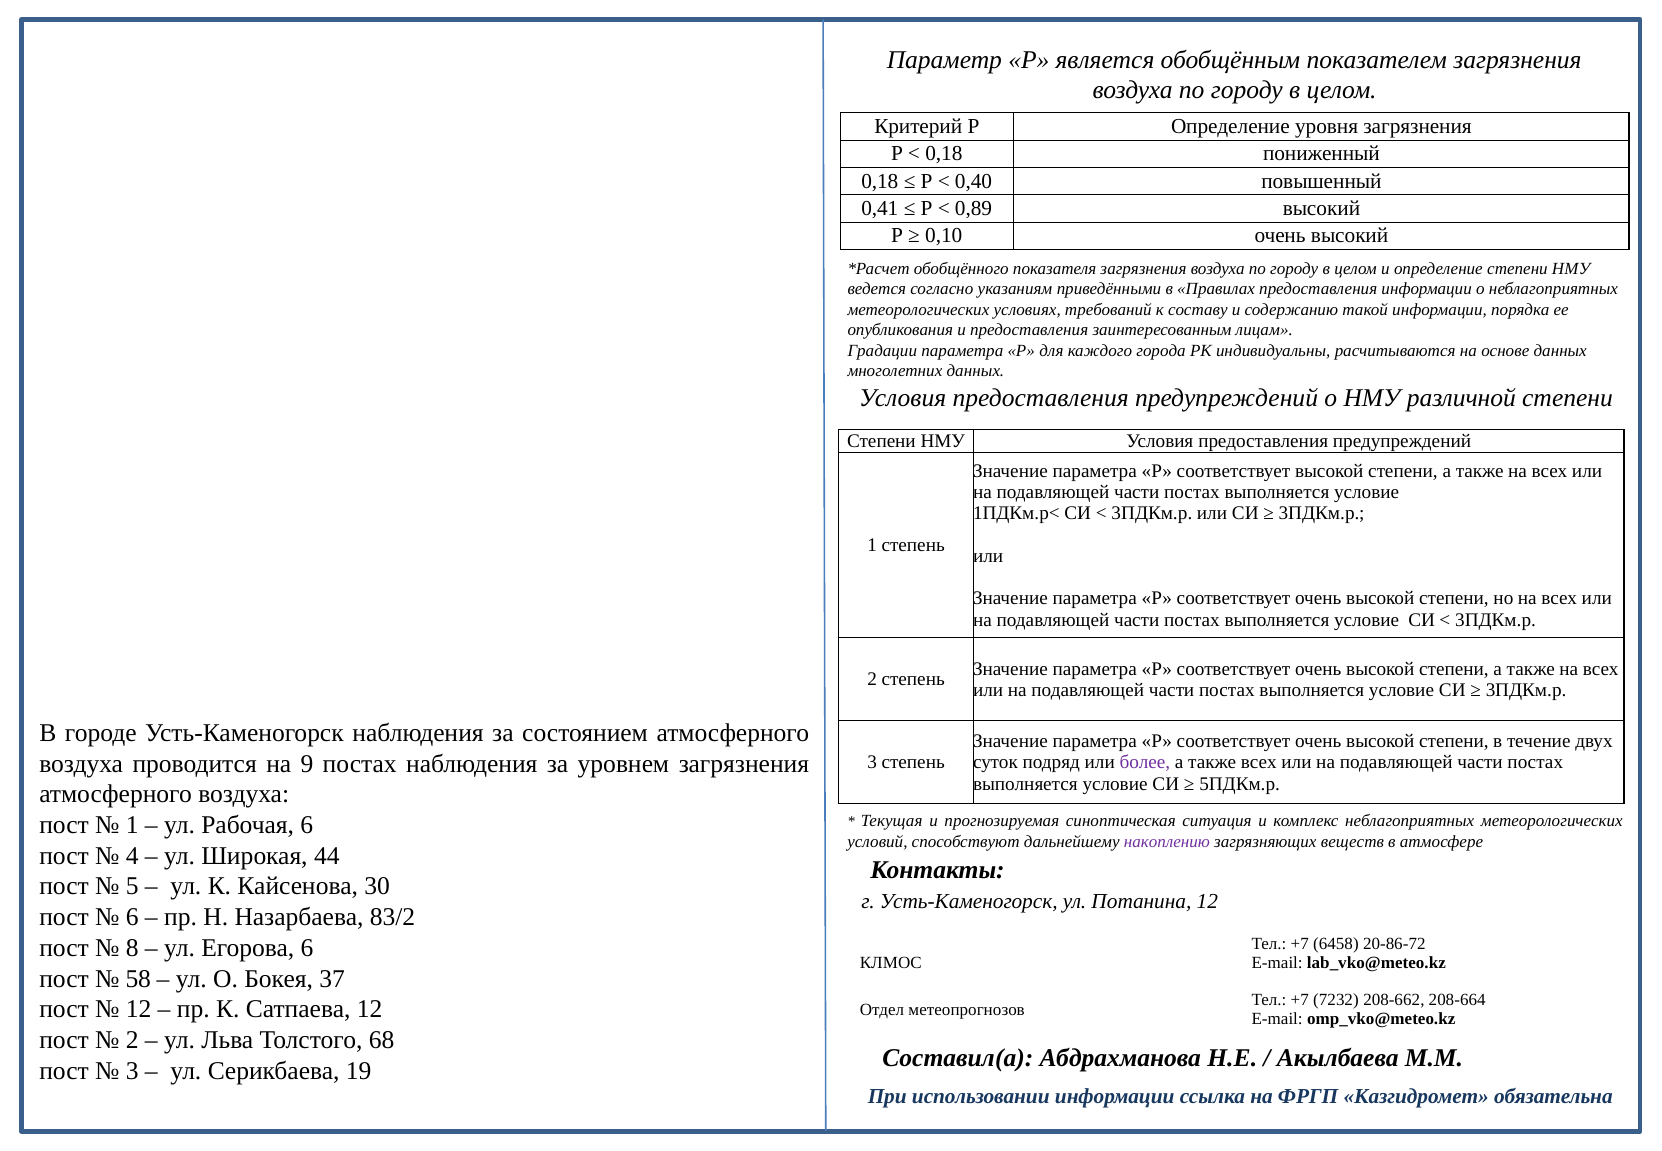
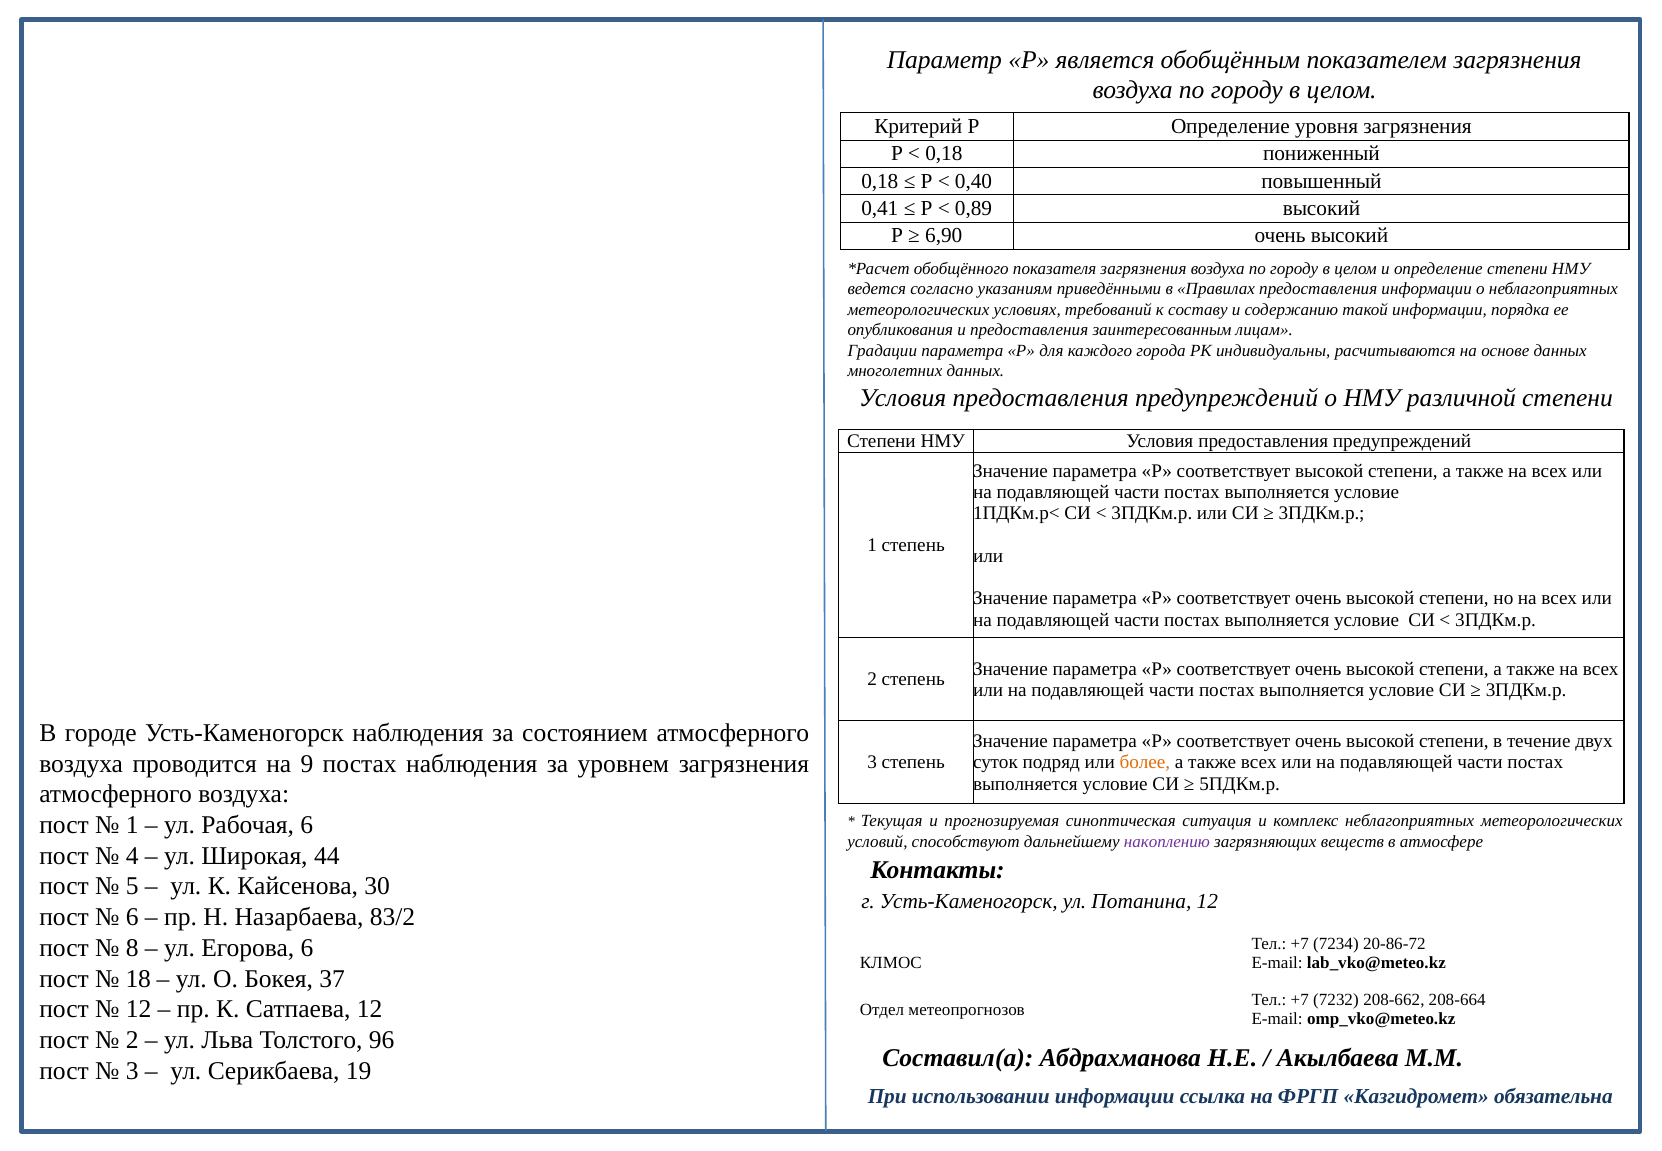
0,10: 0,10 -> 6,90
более colour: purple -> orange
6458: 6458 -> 7234
58: 58 -> 18
68: 68 -> 96
